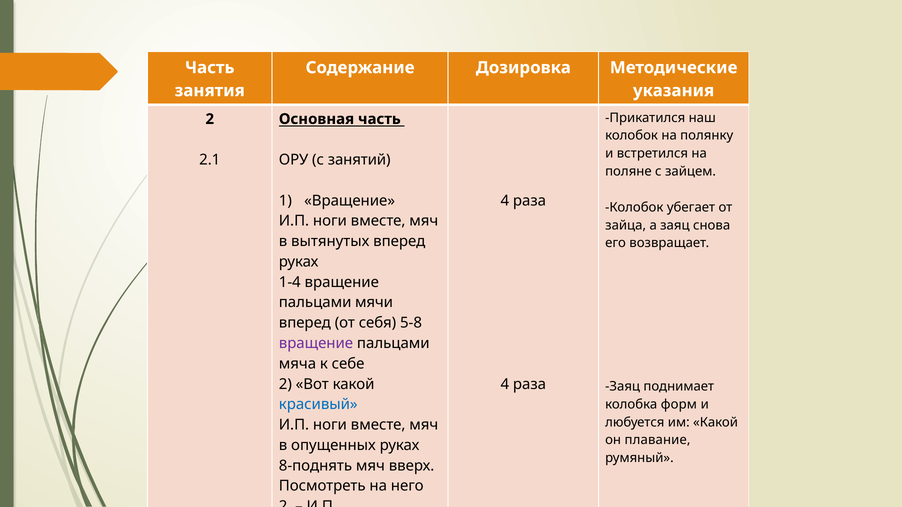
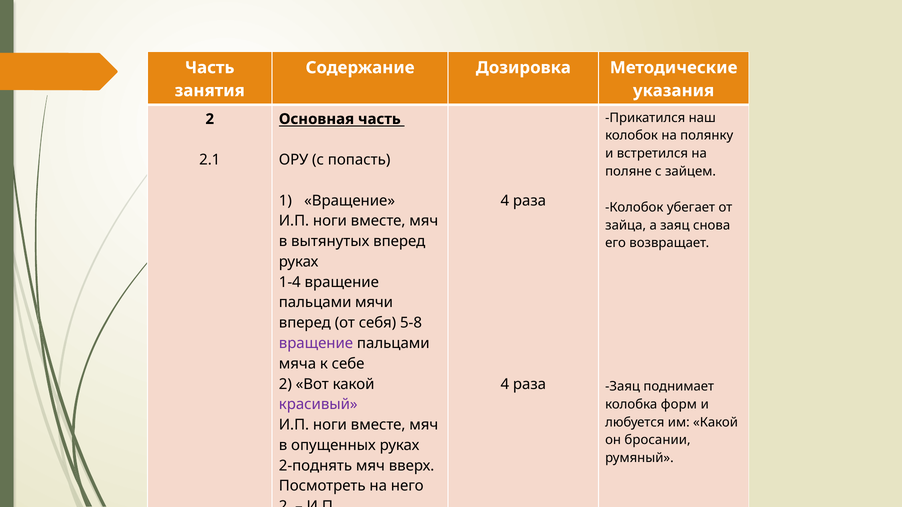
занятий: занятий -> попасть
красивый colour: blue -> purple
плавание: плавание -> бросании
8-поднять: 8-поднять -> 2-поднять
